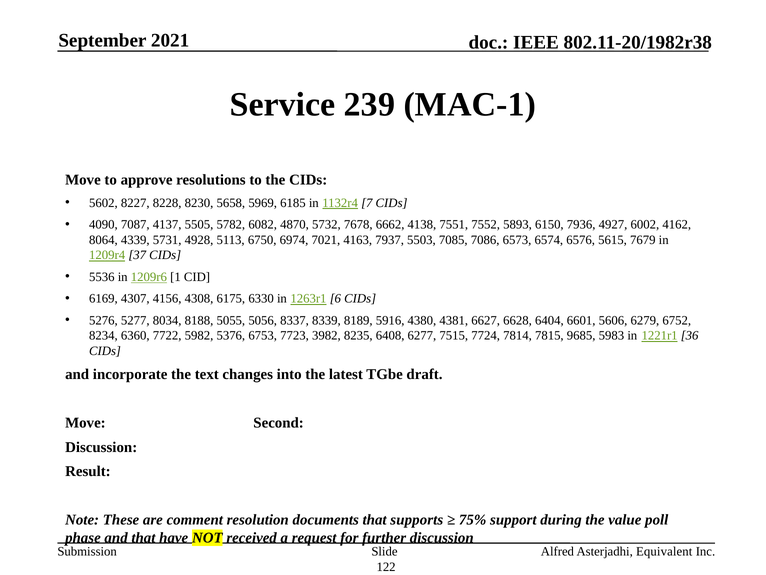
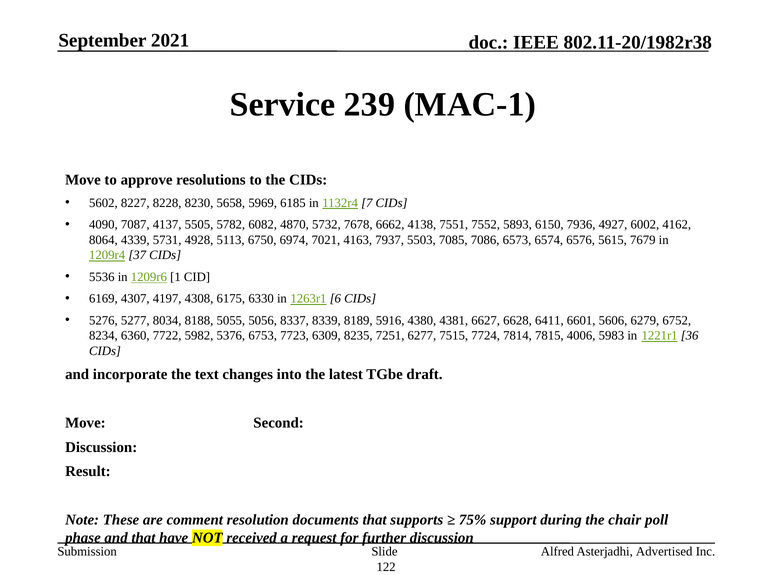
4156: 4156 -> 4197
6404: 6404 -> 6411
3982: 3982 -> 6309
6408: 6408 -> 7251
9685: 9685 -> 4006
value: value -> chair
Equivalent: Equivalent -> Advertised
